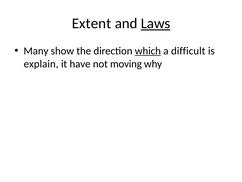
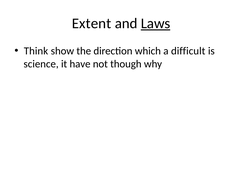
Many: Many -> Think
which underline: present -> none
explain: explain -> science
moving: moving -> though
